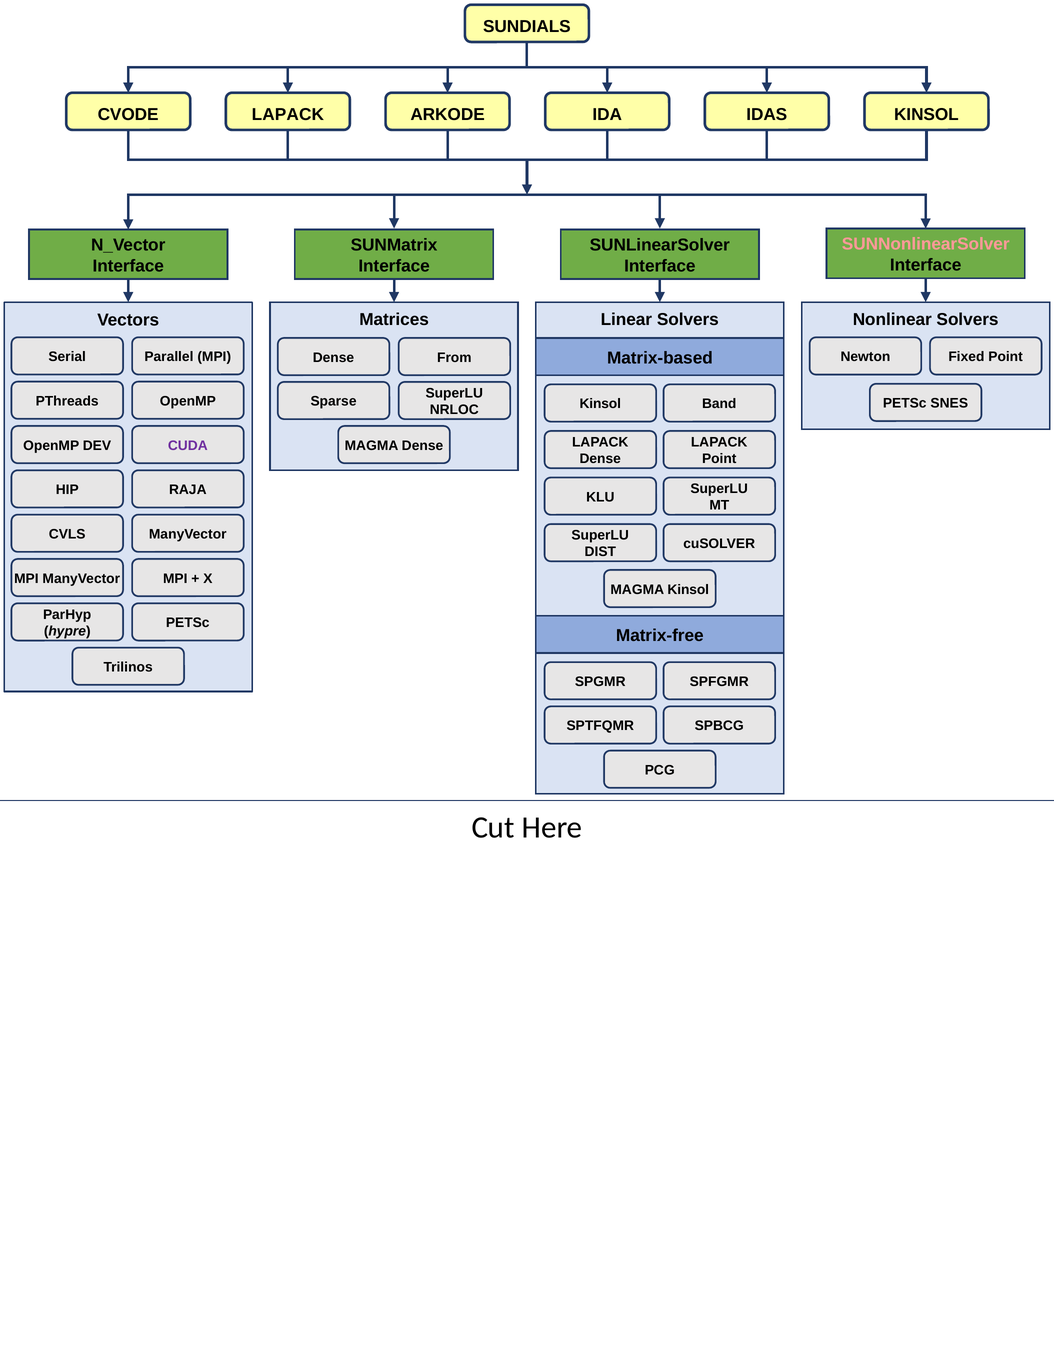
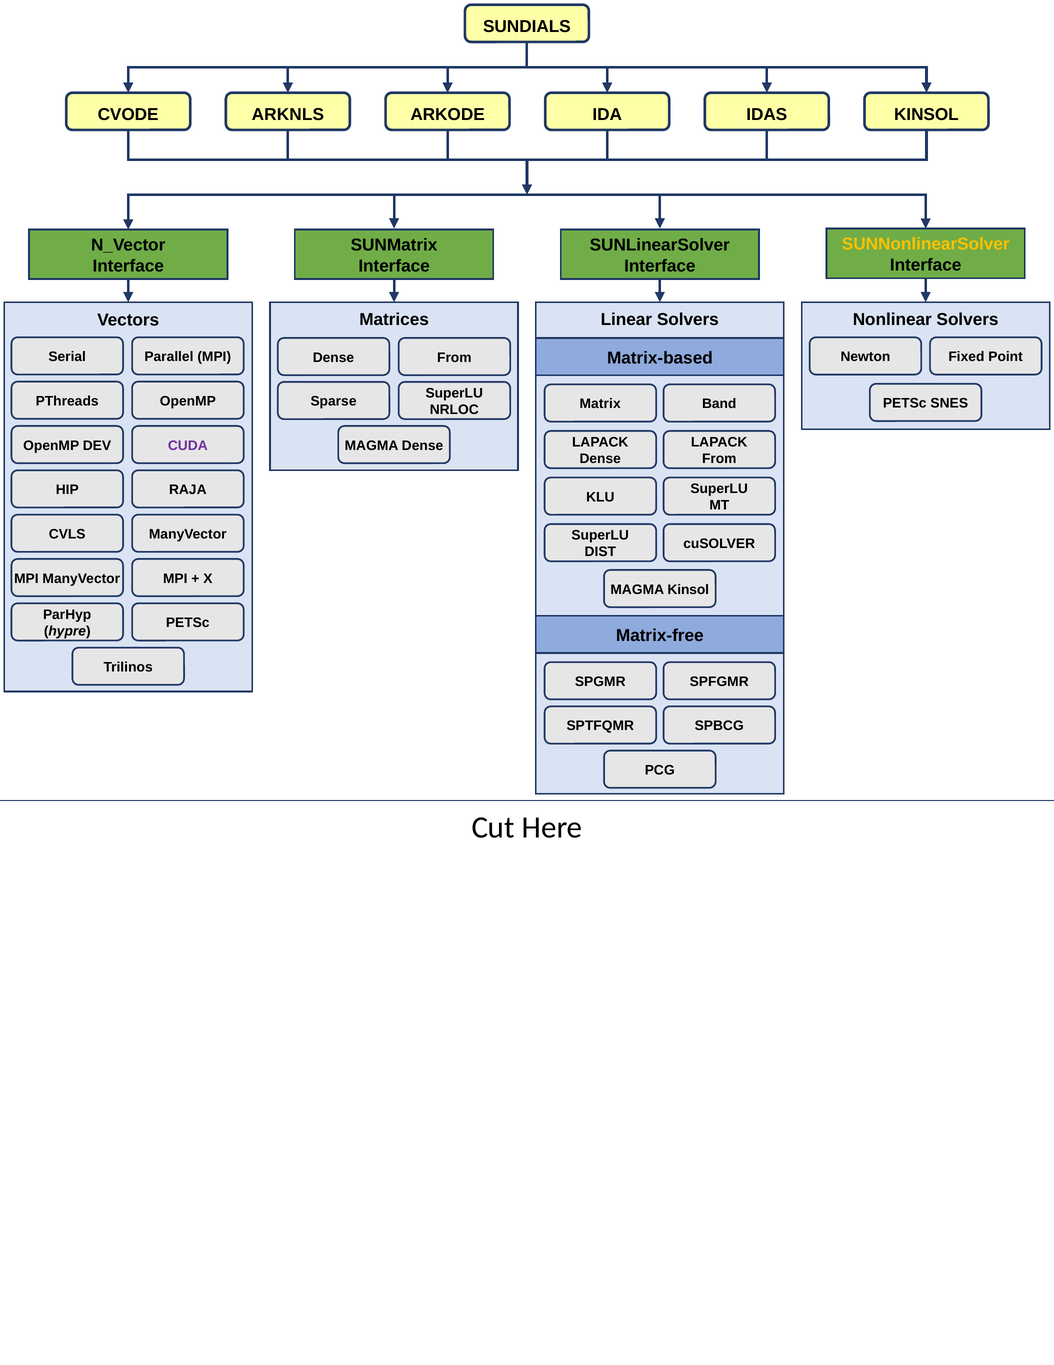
CVODE LAPACK: LAPACK -> ARKNLS
SUNNonlinearSolver colour: pink -> yellow
Kinsol at (600, 404): Kinsol -> Matrix
Point at (719, 458): Point -> From
